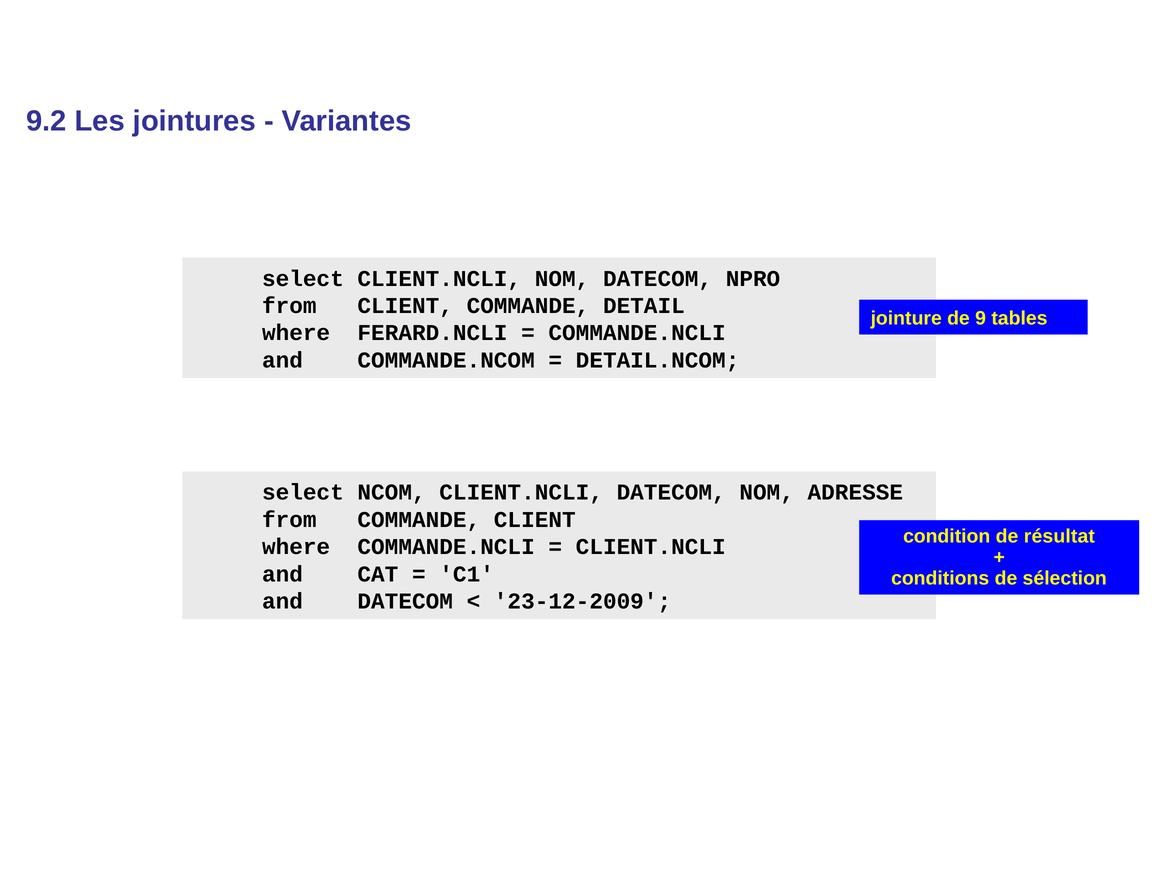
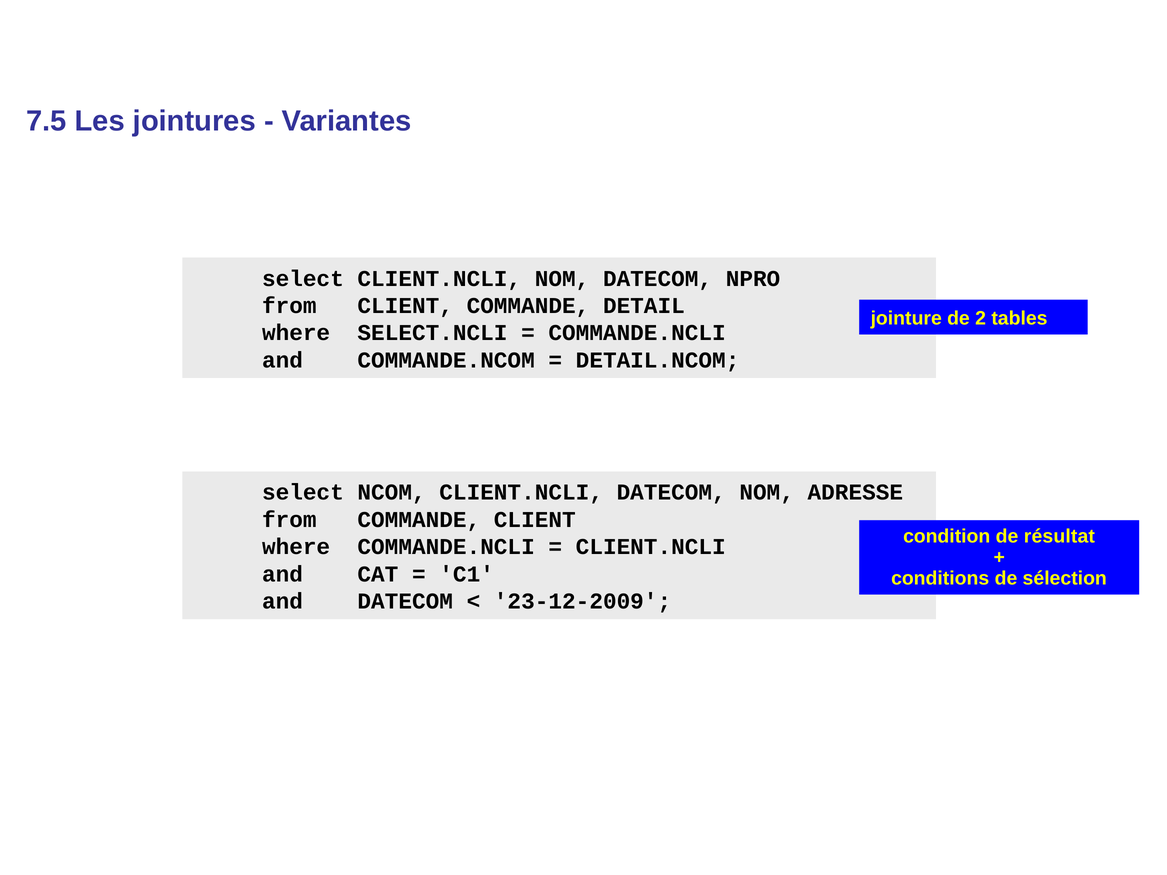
9.2: 9.2 -> 7.5
9: 9 -> 2
FERARD.NCLI: FERARD.NCLI -> SELECT.NCLI
